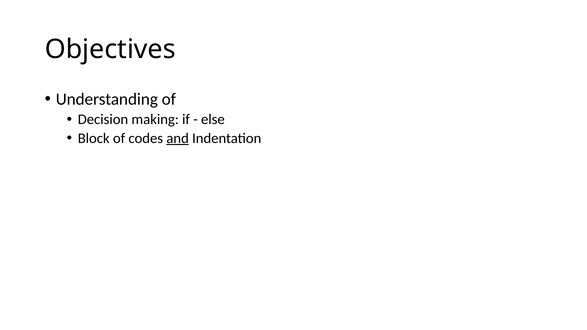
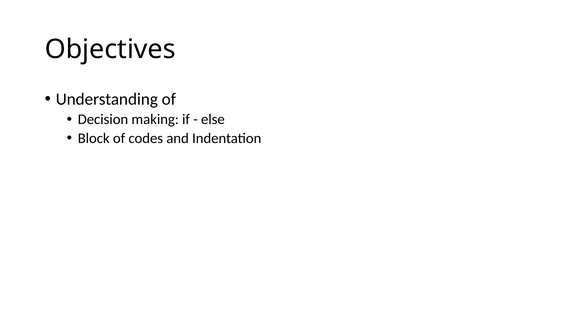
and underline: present -> none
